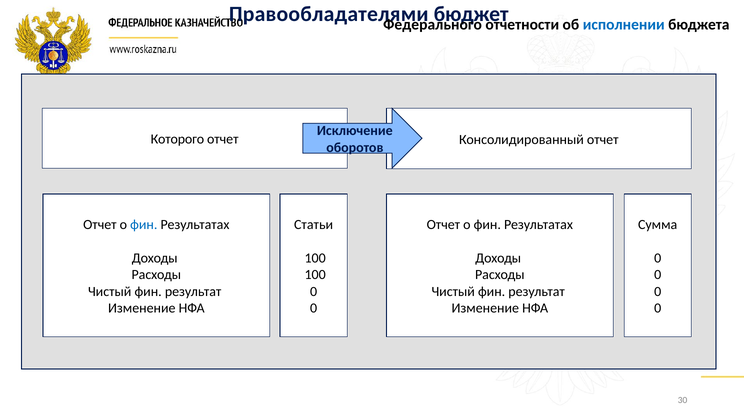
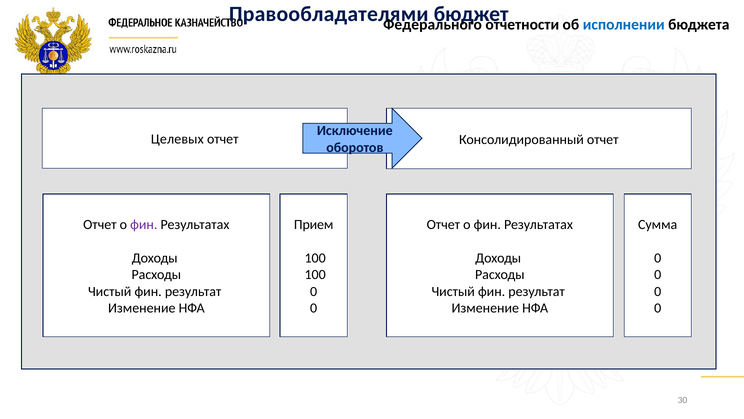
Которого: Которого -> Целевых
фин at (144, 224) colour: blue -> purple
Статьи: Статьи -> Прием
